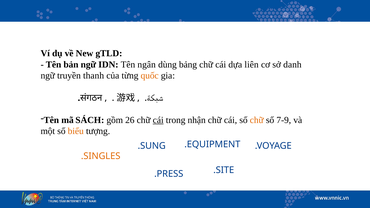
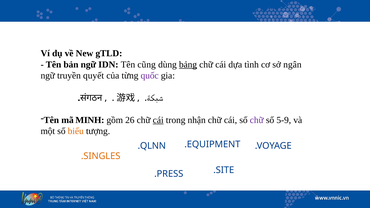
ngân: ngân -> cũng
bảng underline: none -> present
liên: liên -> tình
danh: danh -> ngân
thanh: thanh -> quyết
quốc colour: orange -> purple
SÁCH: SÁCH -> MINH
chữ at (257, 120) colour: orange -> purple
7-9: 7-9 -> 5-9
.SUNG: .SUNG -> .QLNN
